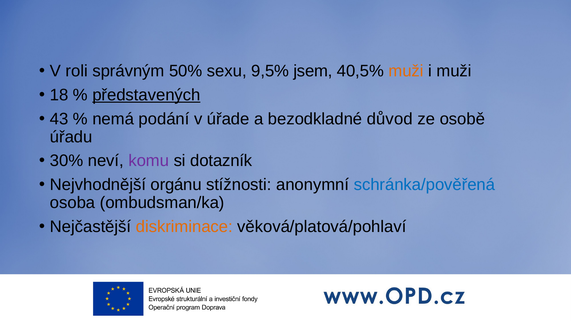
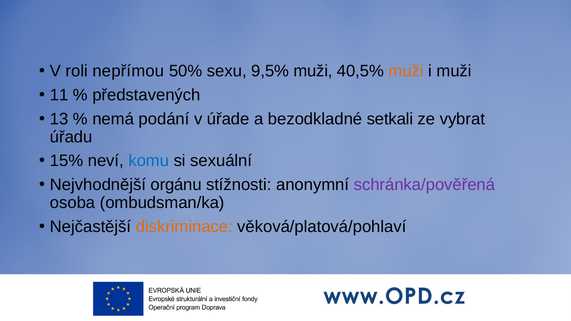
správným: správným -> nepřímou
9,5% jsem: jsem -> muži
18: 18 -> 11
představených underline: present -> none
43: 43 -> 13
důvod: důvod -> setkali
osobě: osobě -> vybrat
30%: 30% -> 15%
komu colour: purple -> blue
dotazník: dotazník -> sexuální
schránka/pověřená colour: blue -> purple
